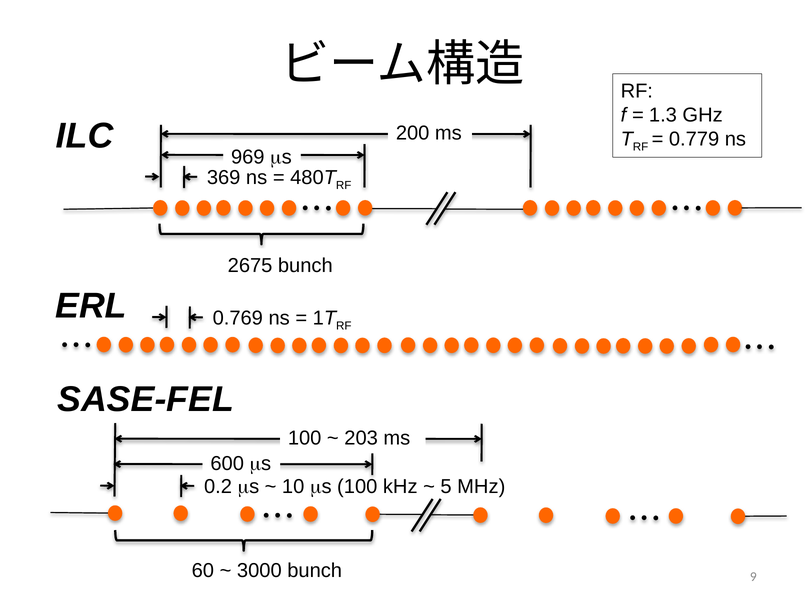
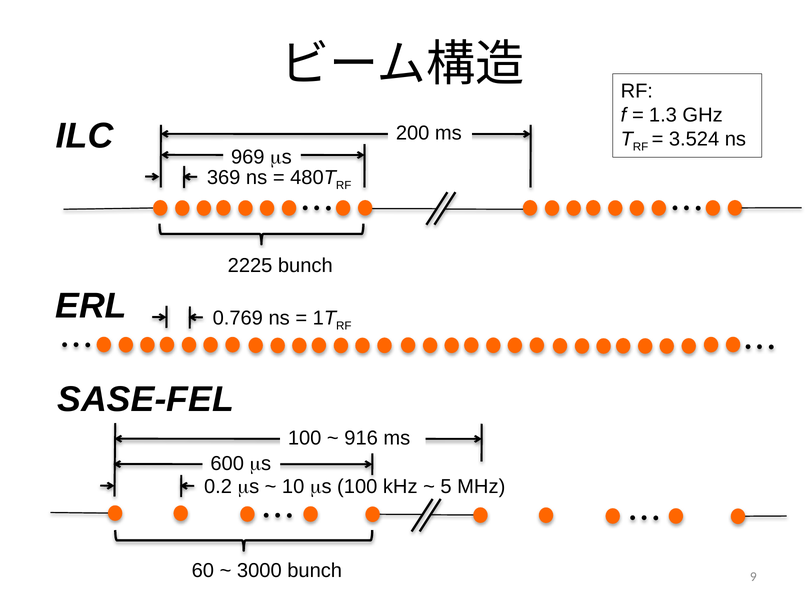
0.779: 0.779 -> 3.524
2675: 2675 -> 2225
203: 203 -> 916
